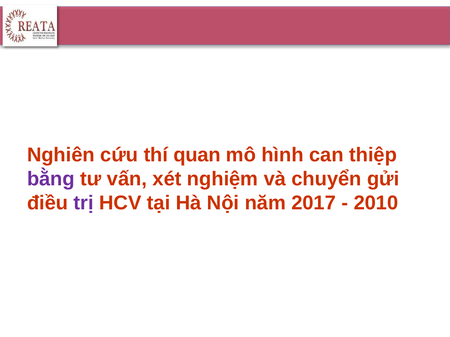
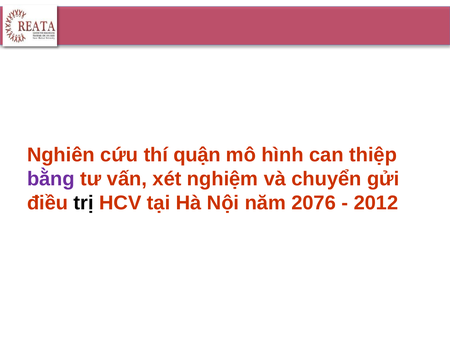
quan: quan -> quận
trị colour: purple -> black
2017: 2017 -> 2076
2010: 2010 -> 2012
